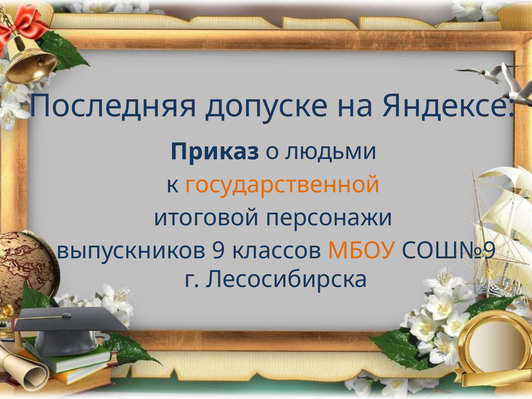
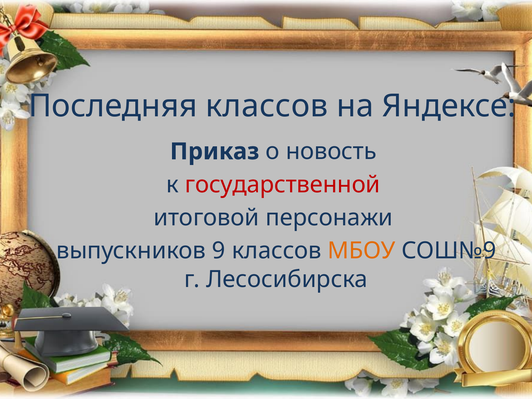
Последняя допуске: допуске -> классов
людьми: людьми -> новость
государственной colour: orange -> red
